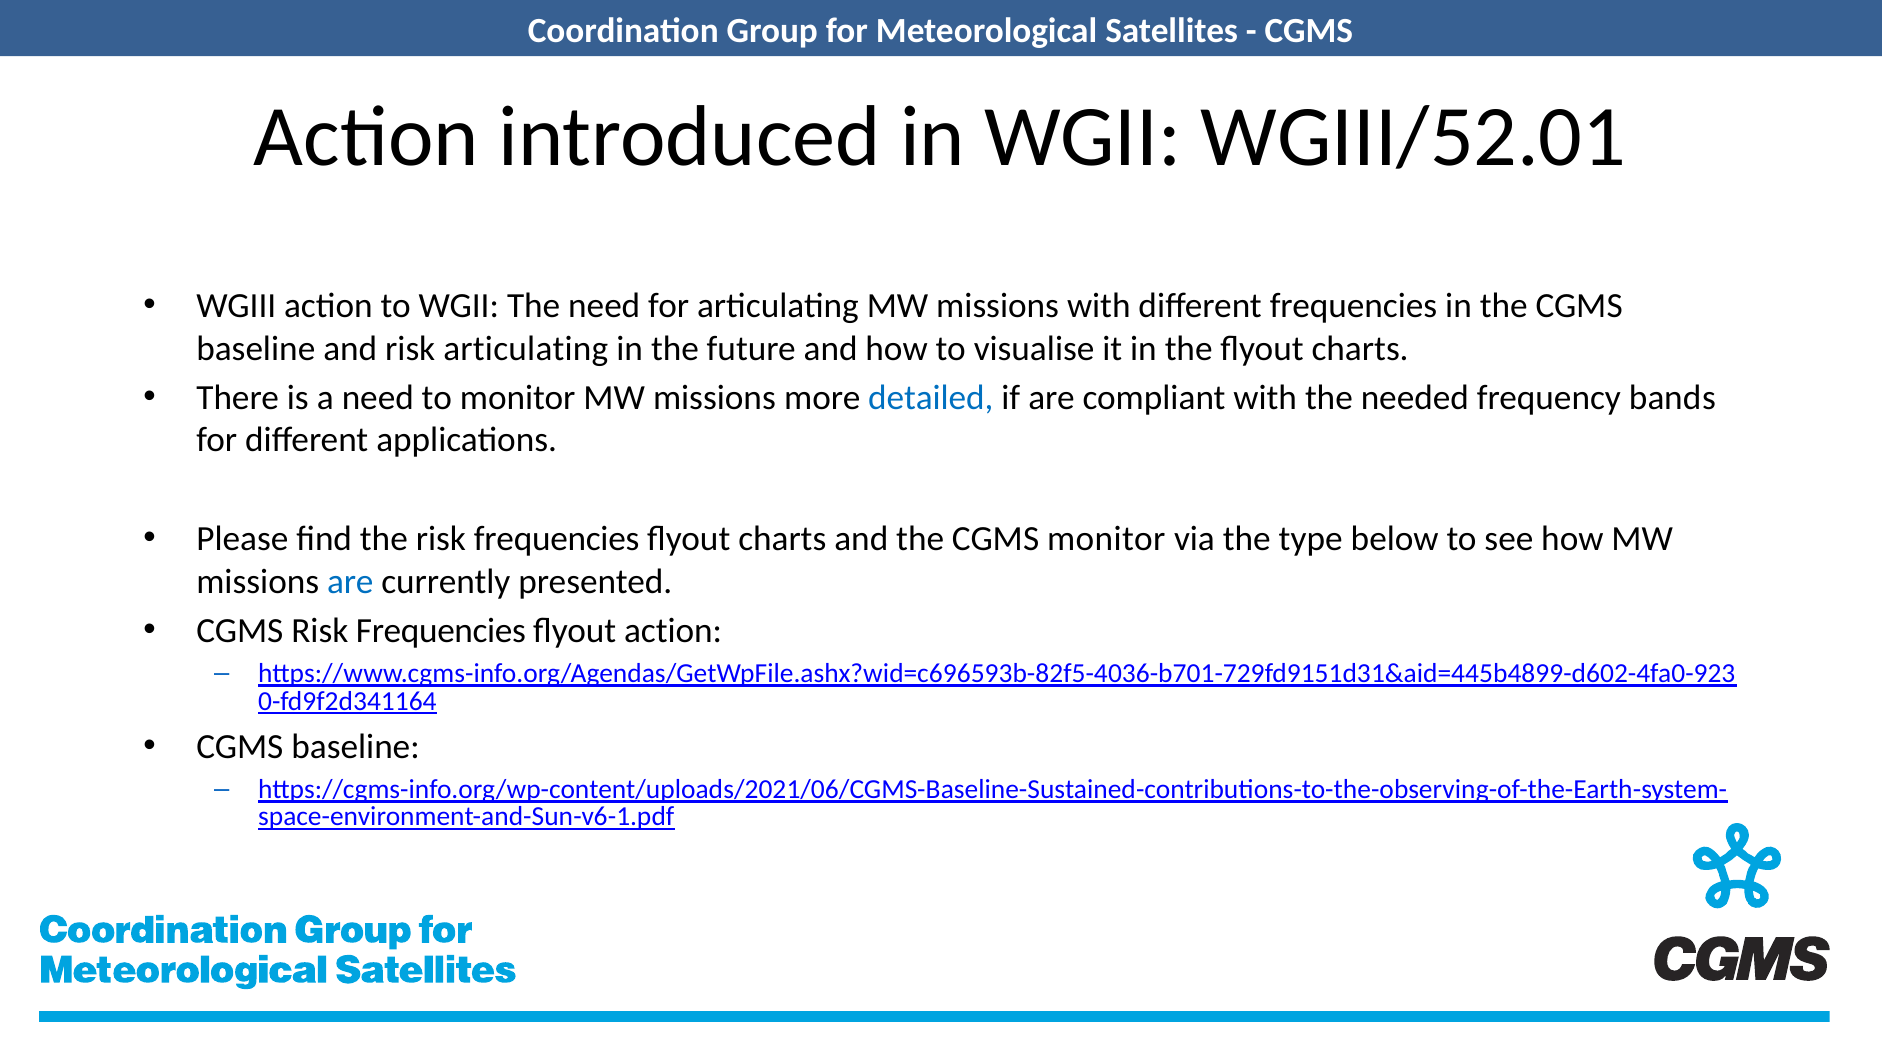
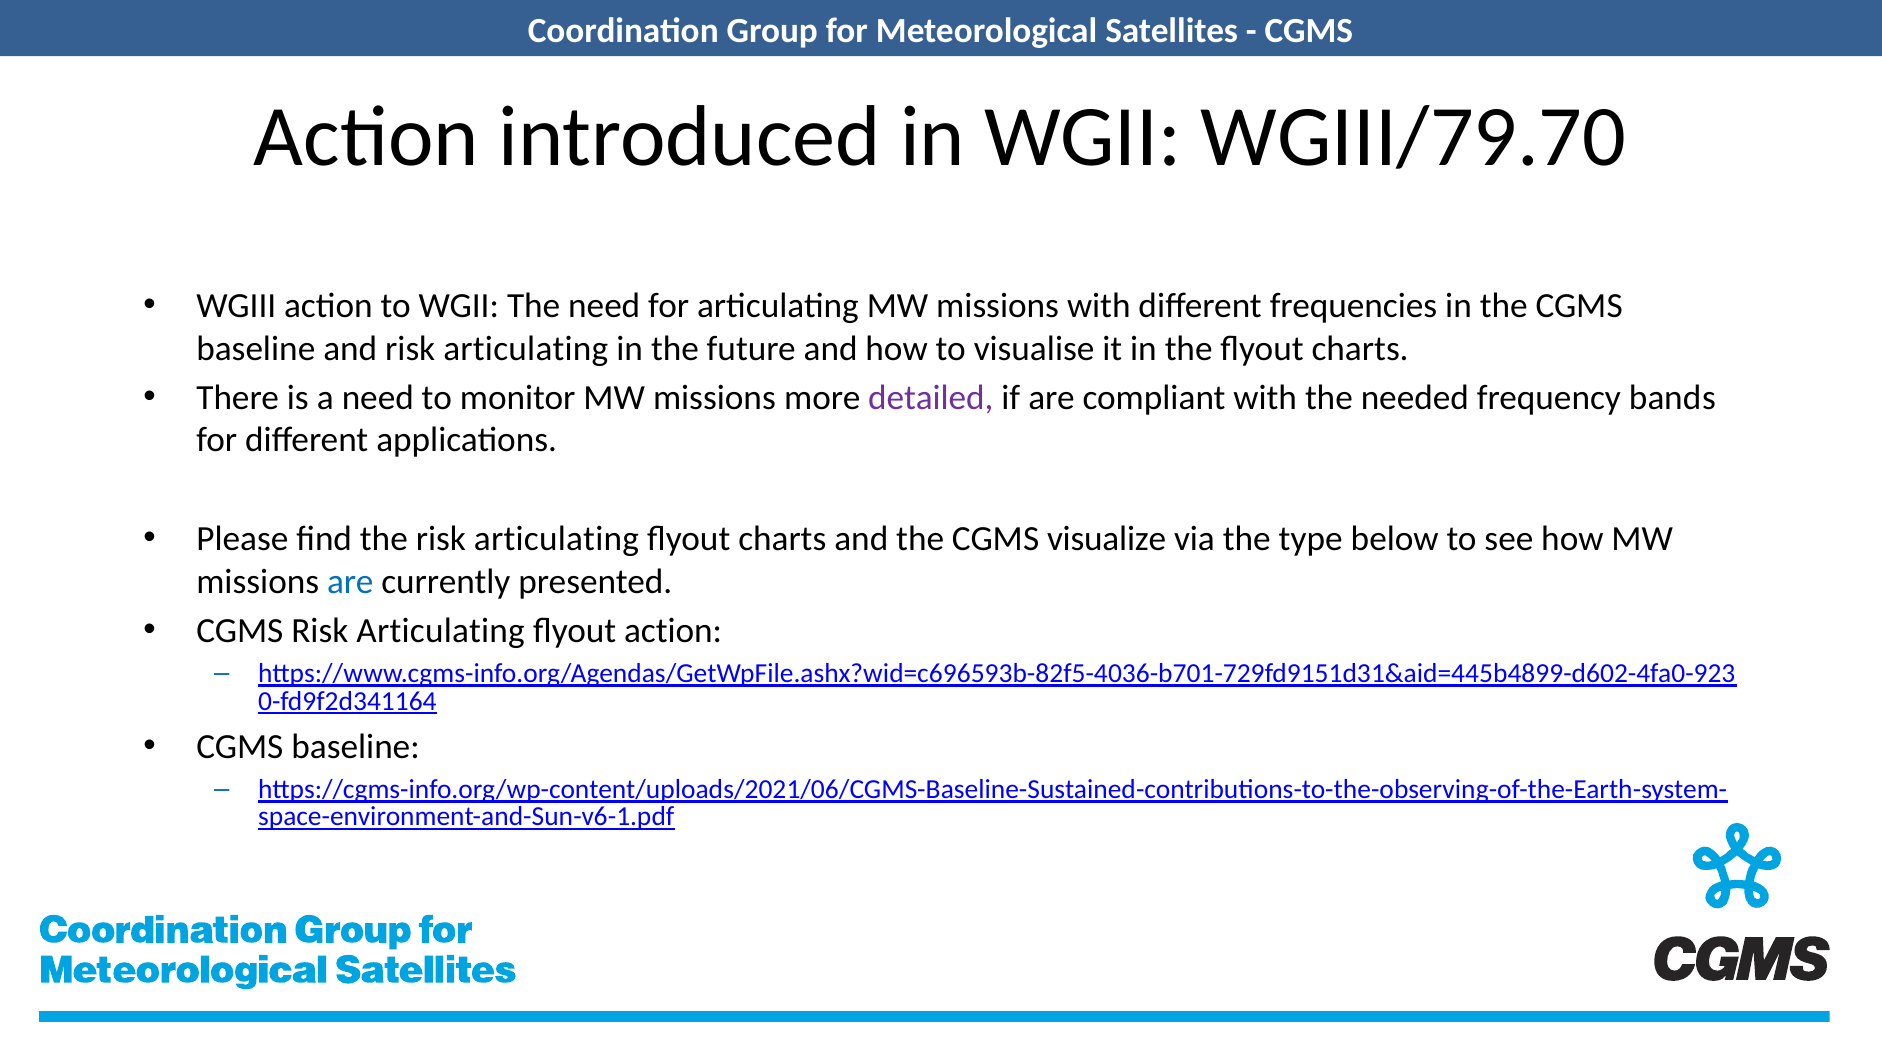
WGIII/52.01: WGIII/52.01 -> WGIII/79.70
detailed colour: blue -> purple
the risk frequencies: frequencies -> articulating
CGMS monitor: monitor -> visualize
CGMS Risk Frequencies: Frequencies -> Articulating
